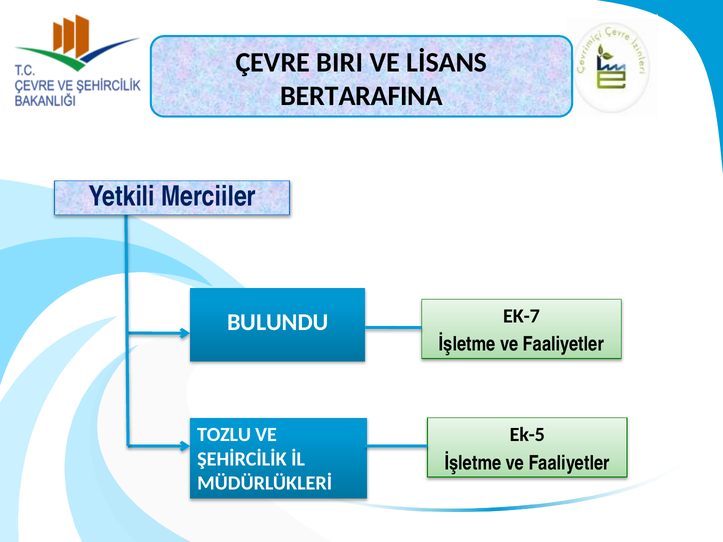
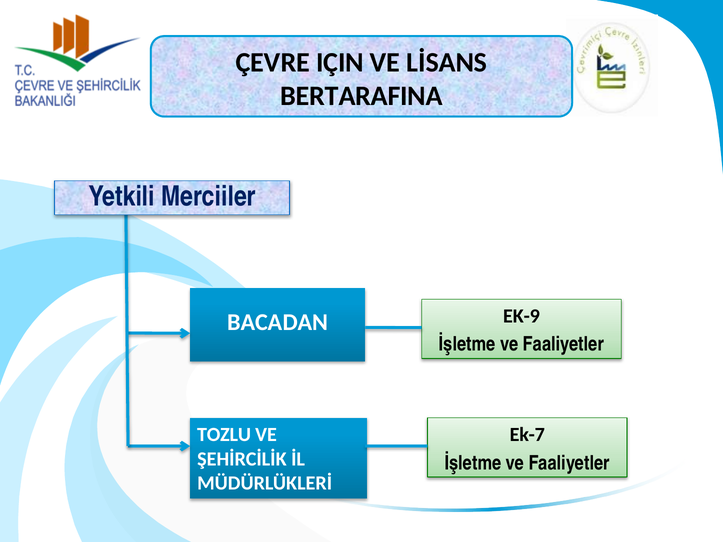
BIRI: BIRI -> IÇIN
EK-7: EK-7 -> EK-9
BULUNDU: BULUNDU -> BACADAN
Ek-5: Ek-5 -> Ek-7
